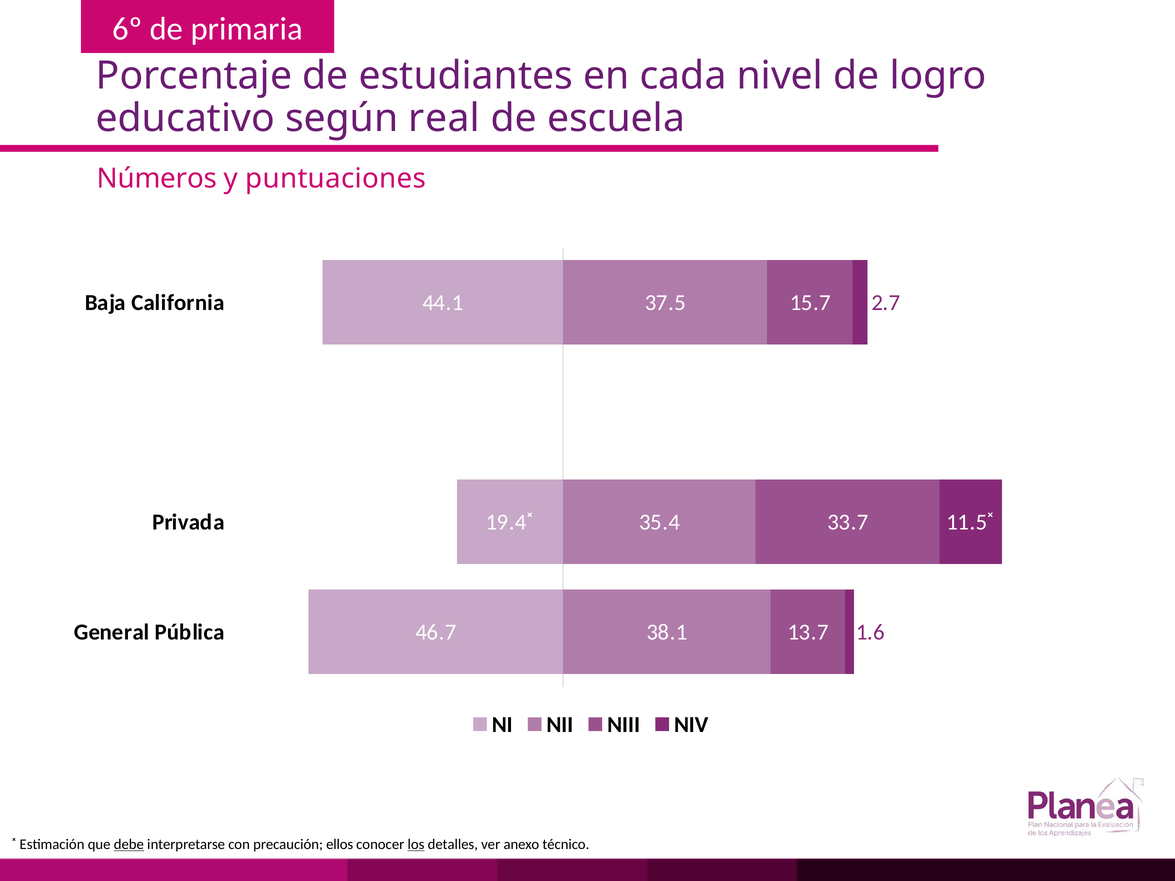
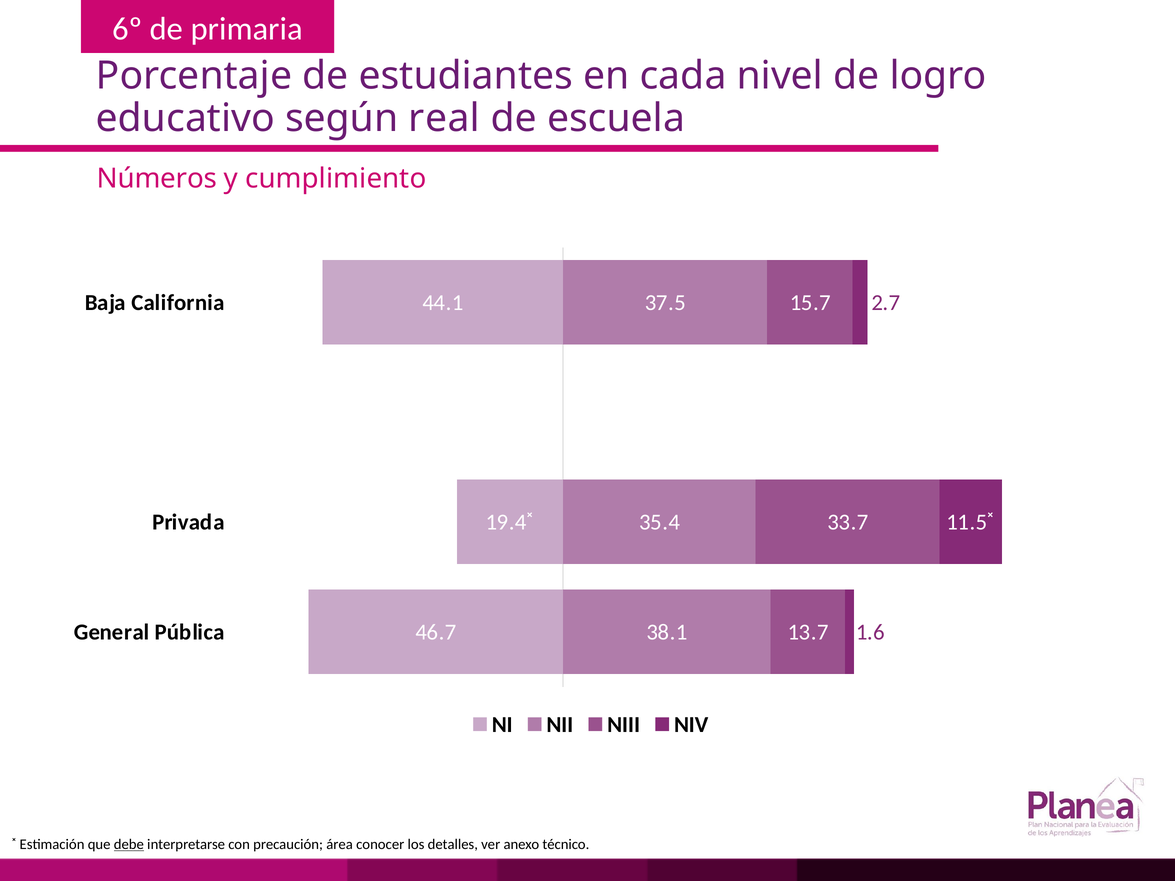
puntuaciones: puntuaciones -> cumplimiento
ellos: ellos -> área
los underline: present -> none
